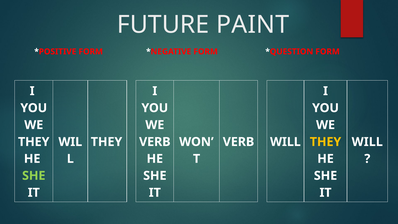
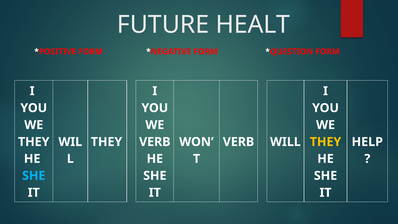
PAINT: PAINT -> HEALT
WILL at (367, 142): WILL -> HELP
SHE at (34, 176) colour: light green -> light blue
